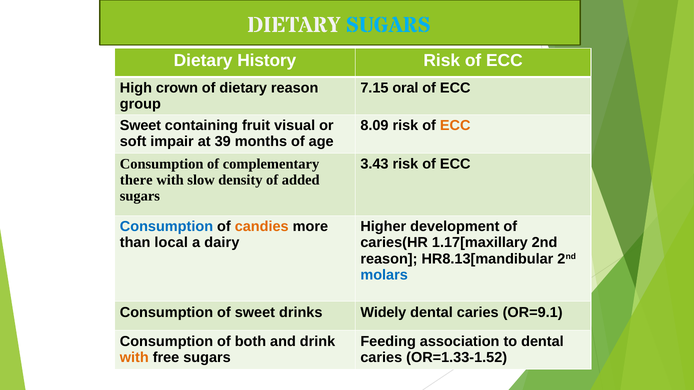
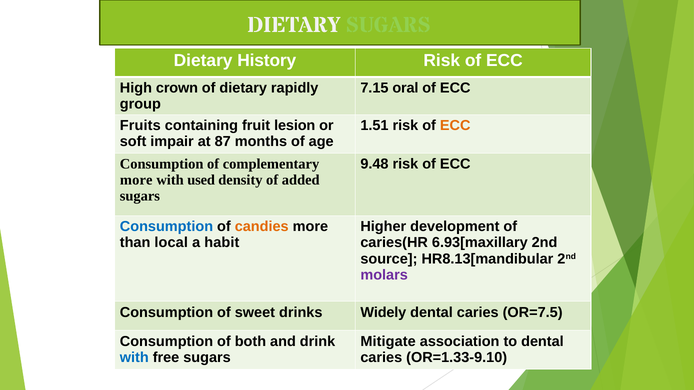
SUGARS at (388, 25) colour: light blue -> light green
dietary reason: reason -> rapidly
Sweet at (140, 126): Sweet -> Fruits
visual: visual -> lesion
8.09: 8.09 -> 1.51
39: 39 -> 87
3.43: 3.43 -> 9.48
there at (136, 180): there -> more
slow: slow -> used
dairy: dairy -> habit
1.17[maxillary: 1.17[maxillary -> 6.93[maxillary
reason at (389, 259): reason -> source
molars colour: blue -> purple
OR=9.1: OR=9.1 -> OR=7.5
Feeding: Feeding -> Mitigate
with at (134, 358) colour: orange -> blue
OR=1.33-1.52: OR=1.33-1.52 -> OR=1.33-9.10
